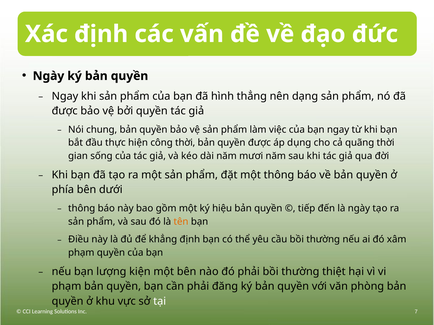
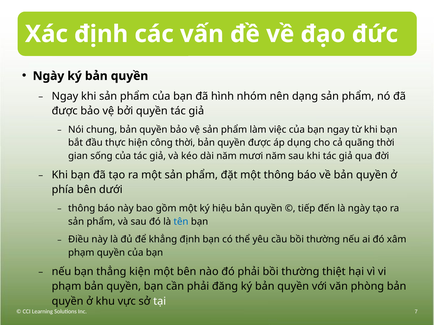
thẳng: thẳng -> nhóm
tên colour: orange -> blue
lượng: lượng -> thẳng
